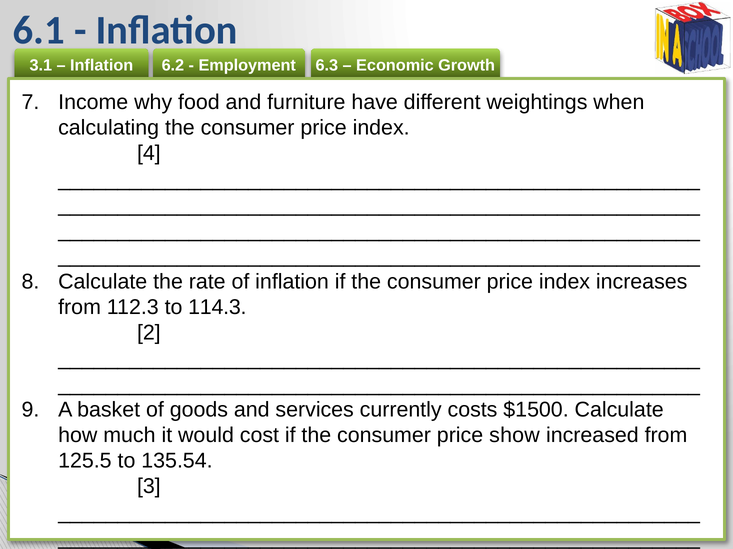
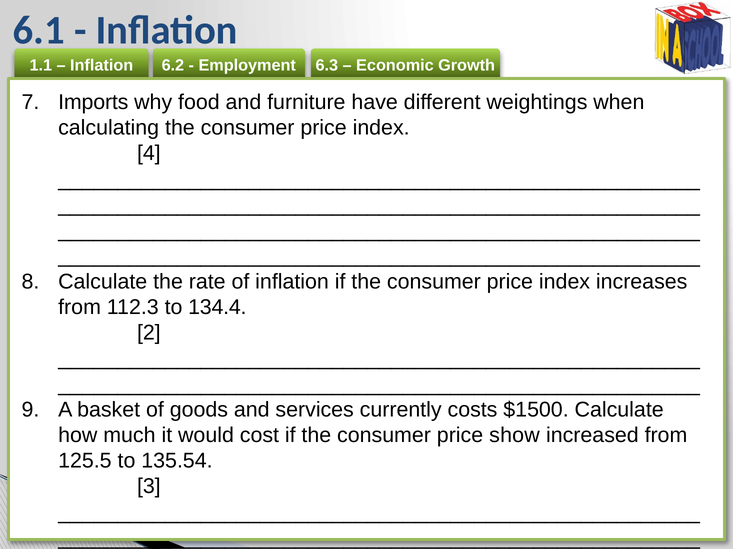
3.1: 3.1 -> 1.1
Income: Income -> Imports
114.3: 114.3 -> 134.4
